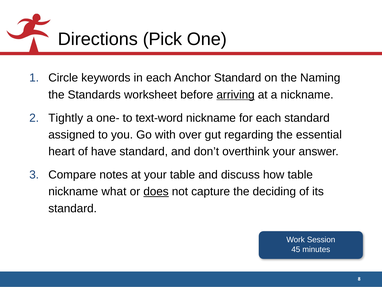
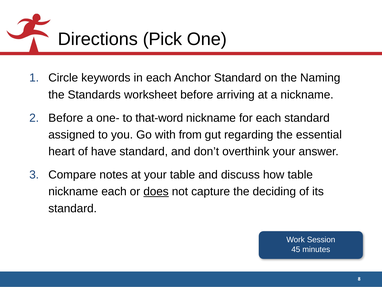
arriving underline: present -> none
Tightly at (66, 118): Tightly -> Before
text-word: text-word -> that-word
over: over -> from
nickname what: what -> each
